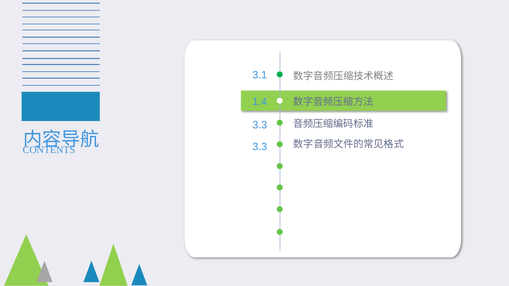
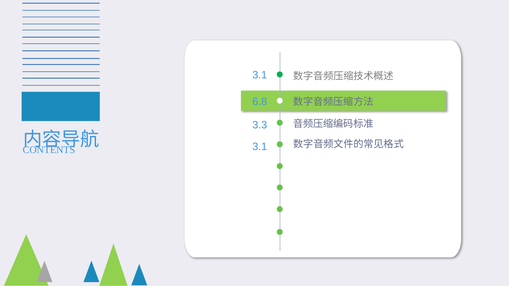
1.4: 1.4 -> 6.8
3.3 at (260, 147): 3.3 -> 3.1
